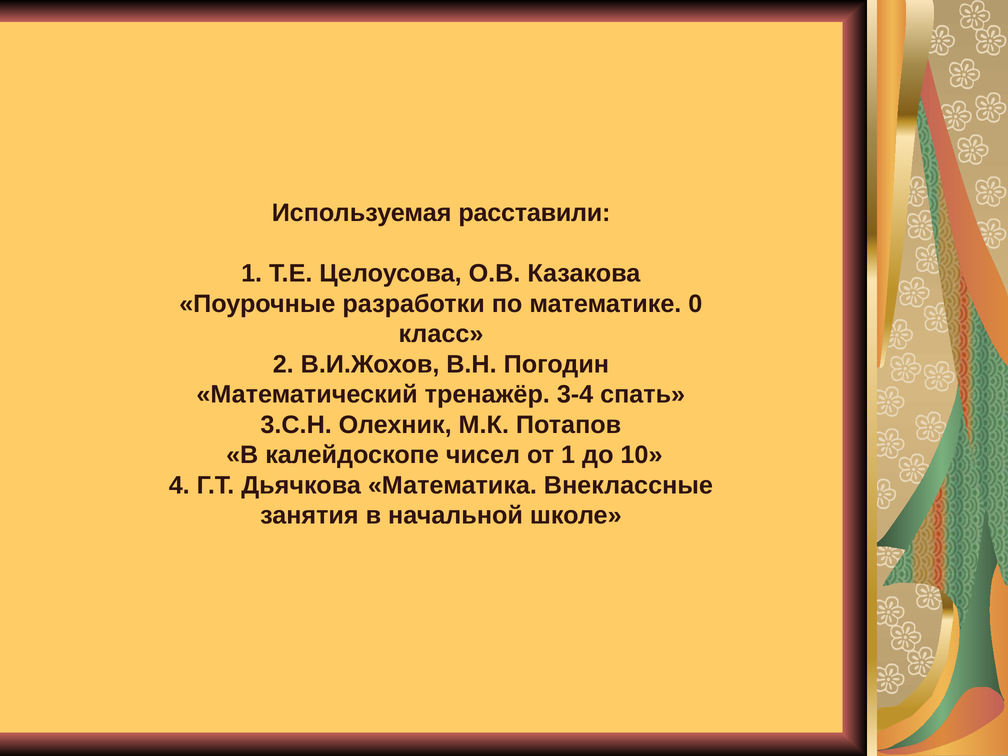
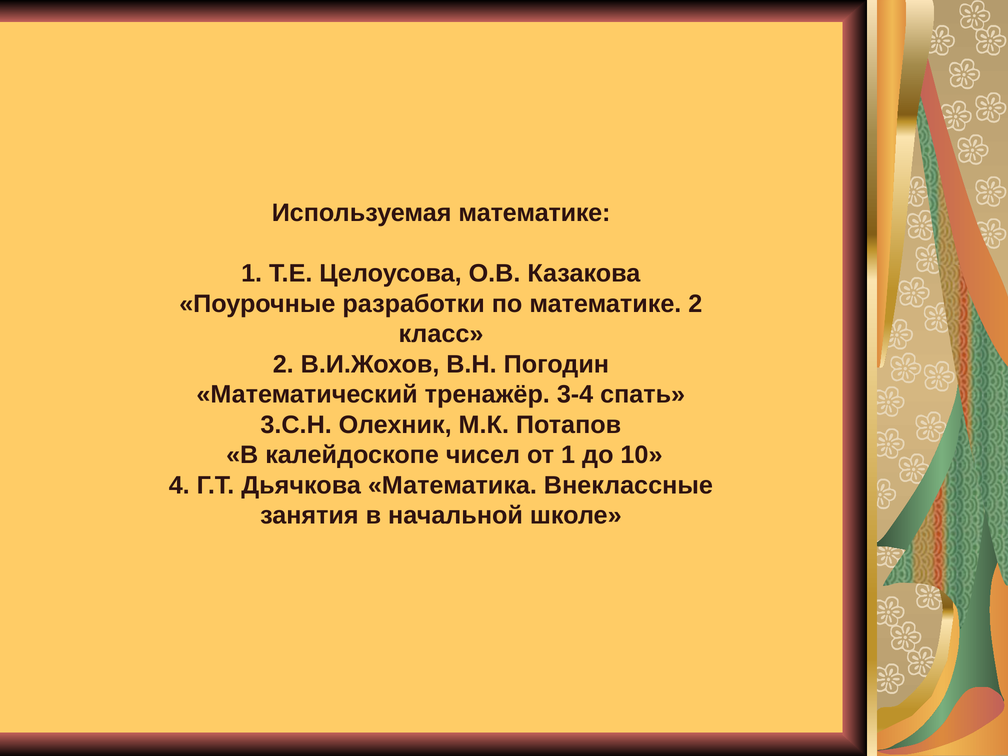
Используемая расставили: расставили -> математике
математике 0: 0 -> 2
